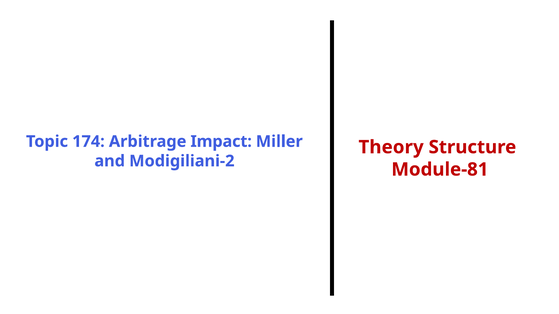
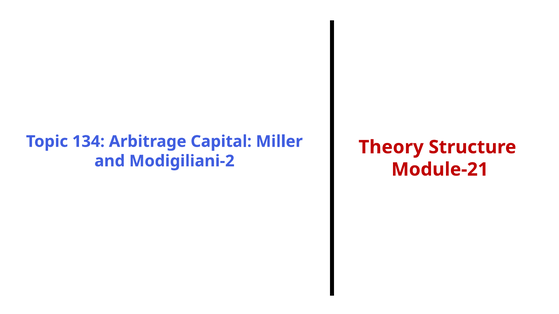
174: 174 -> 134
Impact: Impact -> Capital
Module-81: Module-81 -> Module-21
